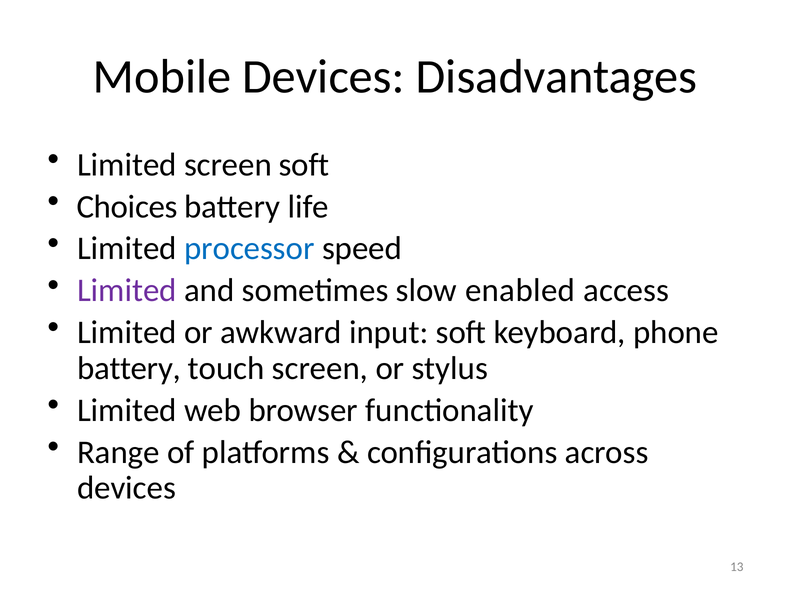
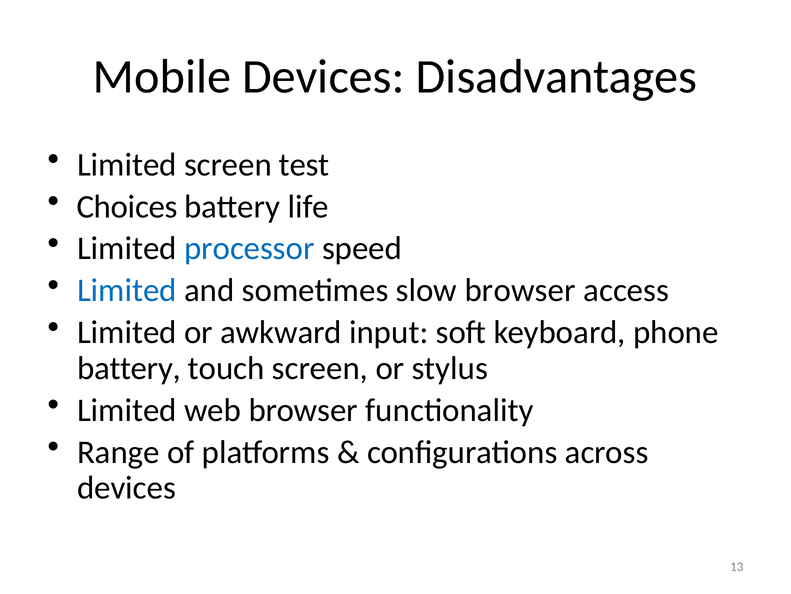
screen soft: soft -> test
Limited at (127, 290) colour: purple -> blue
slow enabled: enabled -> browser
